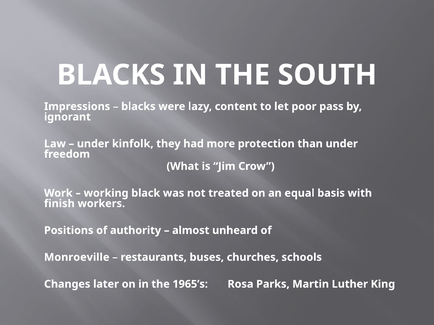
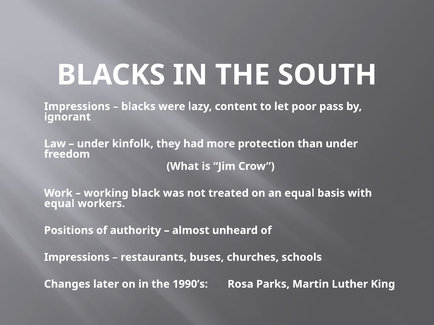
finish at (59, 204): finish -> equal
Monroeville at (77, 258): Monroeville -> Impressions
1965’s: 1965’s -> 1990’s
